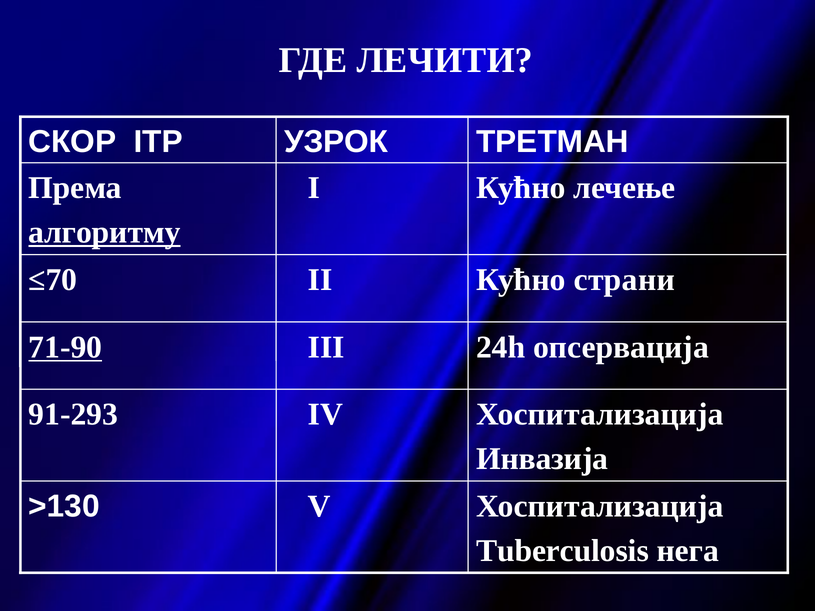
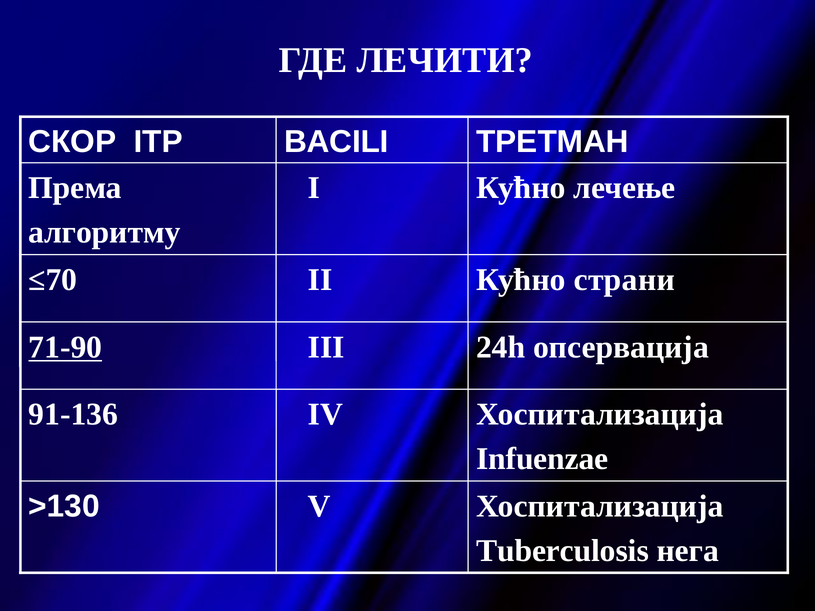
УЗРОК: УЗРОК -> BACILI
алгоритму underline: present -> none
91-293: 91-293 -> 91-136
Инвазија: Инвазија -> Infuenzae
